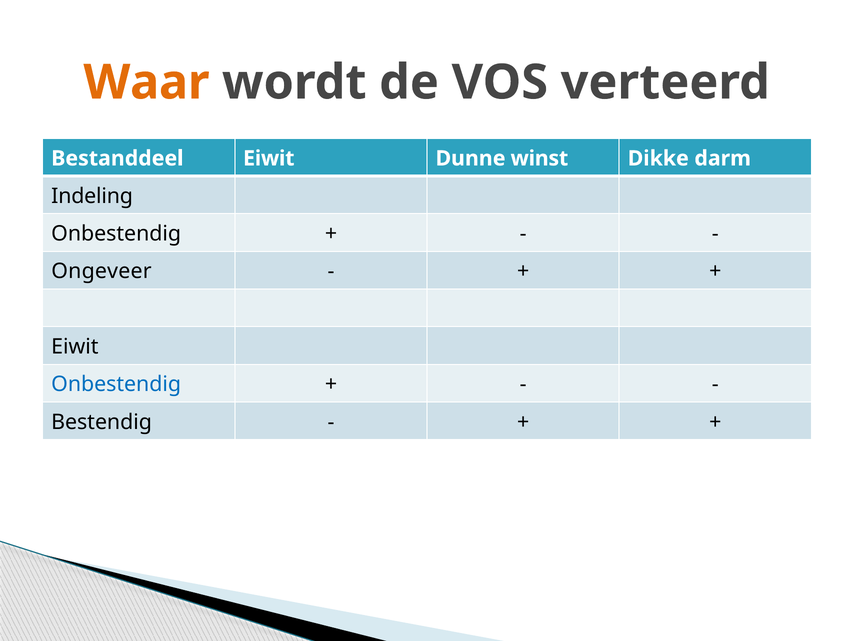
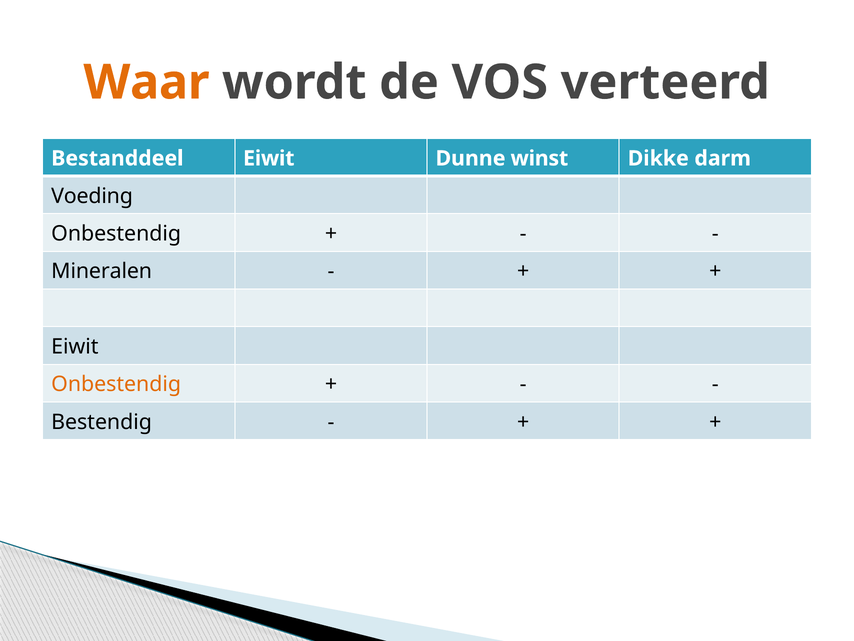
Indeling: Indeling -> Voeding
Ongeveer: Ongeveer -> Mineralen
Onbestendig at (116, 384) colour: blue -> orange
